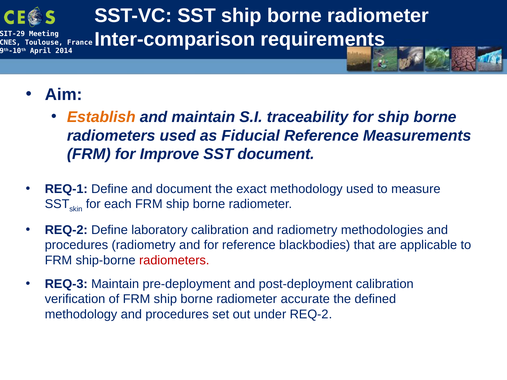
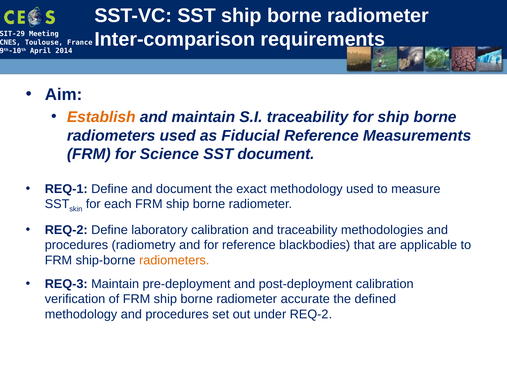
Improve: Improve -> Science
and radiometry: radiometry -> traceability
radiometers at (174, 260) colour: red -> orange
